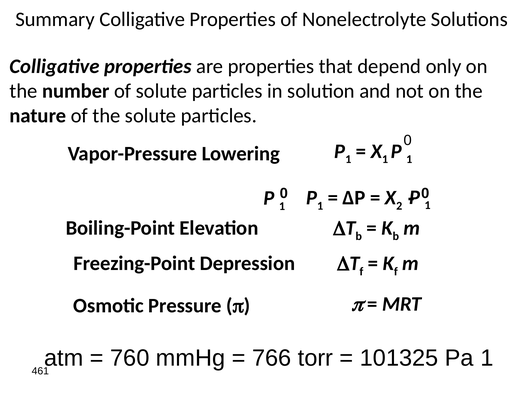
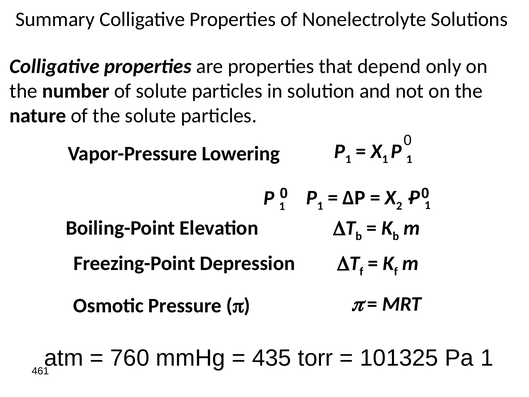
766: 766 -> 435
